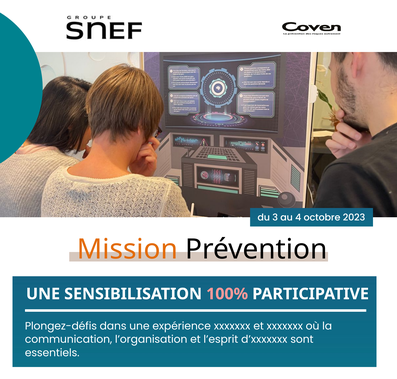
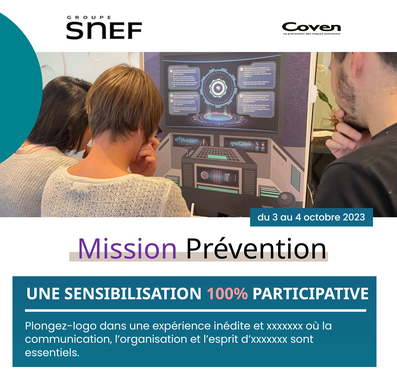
Mission colour: orange -> purple
Plongez-défis: Plongez-défis -> Plongez-logo
expérience xxxxxxx: xxxxxxx -> inédite
